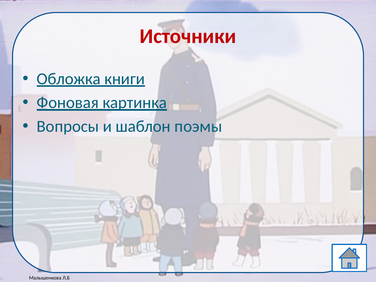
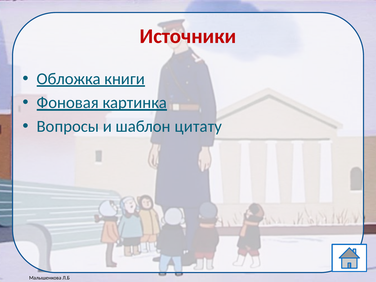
поэмы: поэмы -> цитату
